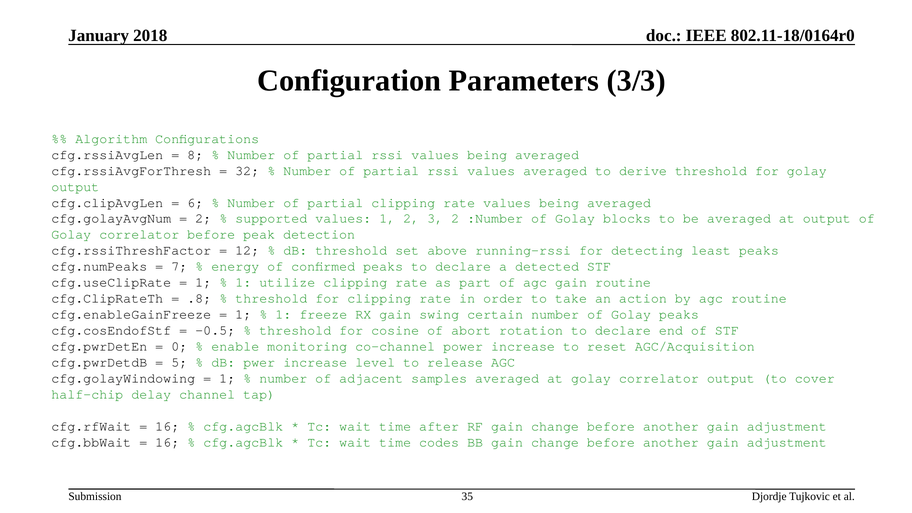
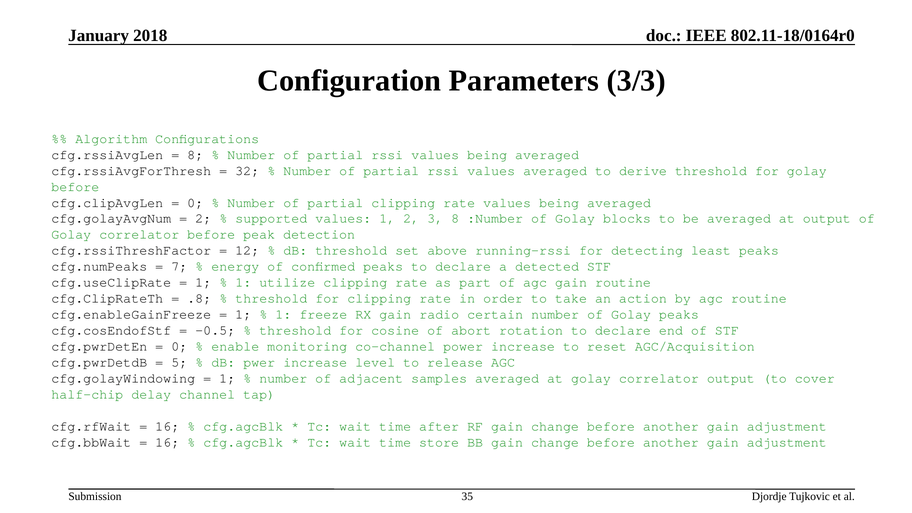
output at (75, 187): output -> before
6 at (195, 203): 6 -> 0
3 2: 2 -> 8
swing: swing -> radio
codes: codes -> store
